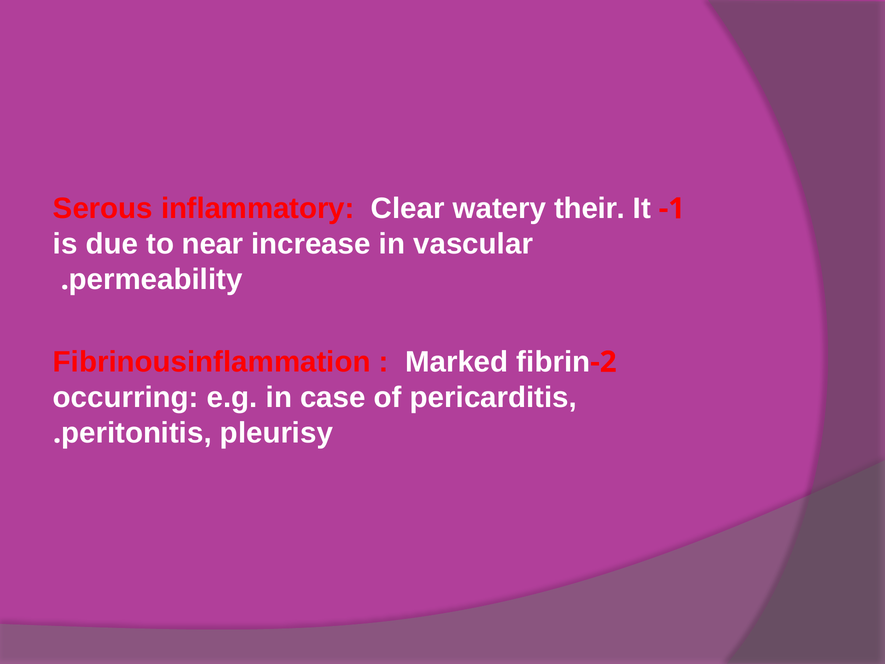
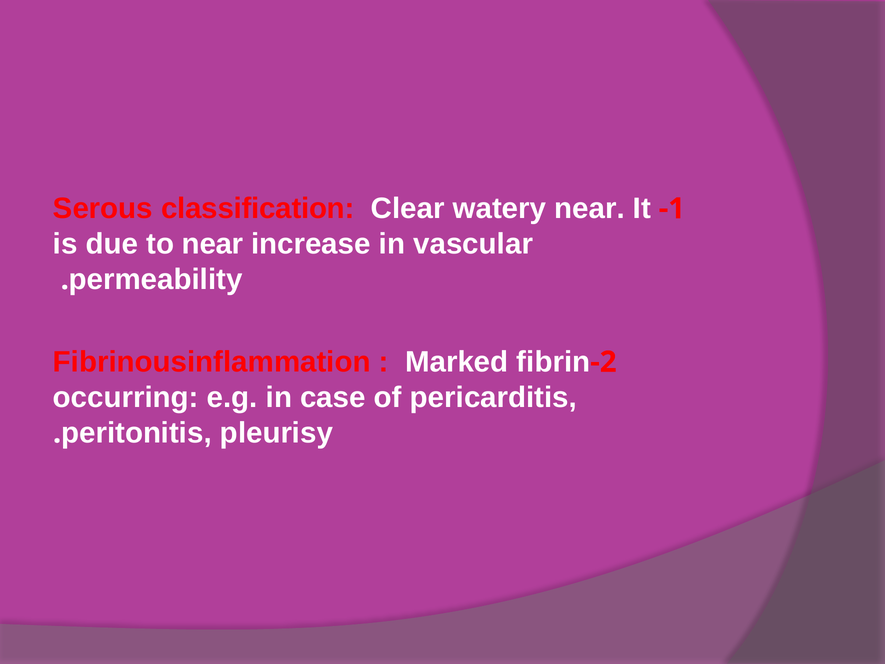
inflammatory: inflammatory -> classification
watery their: their -> near
